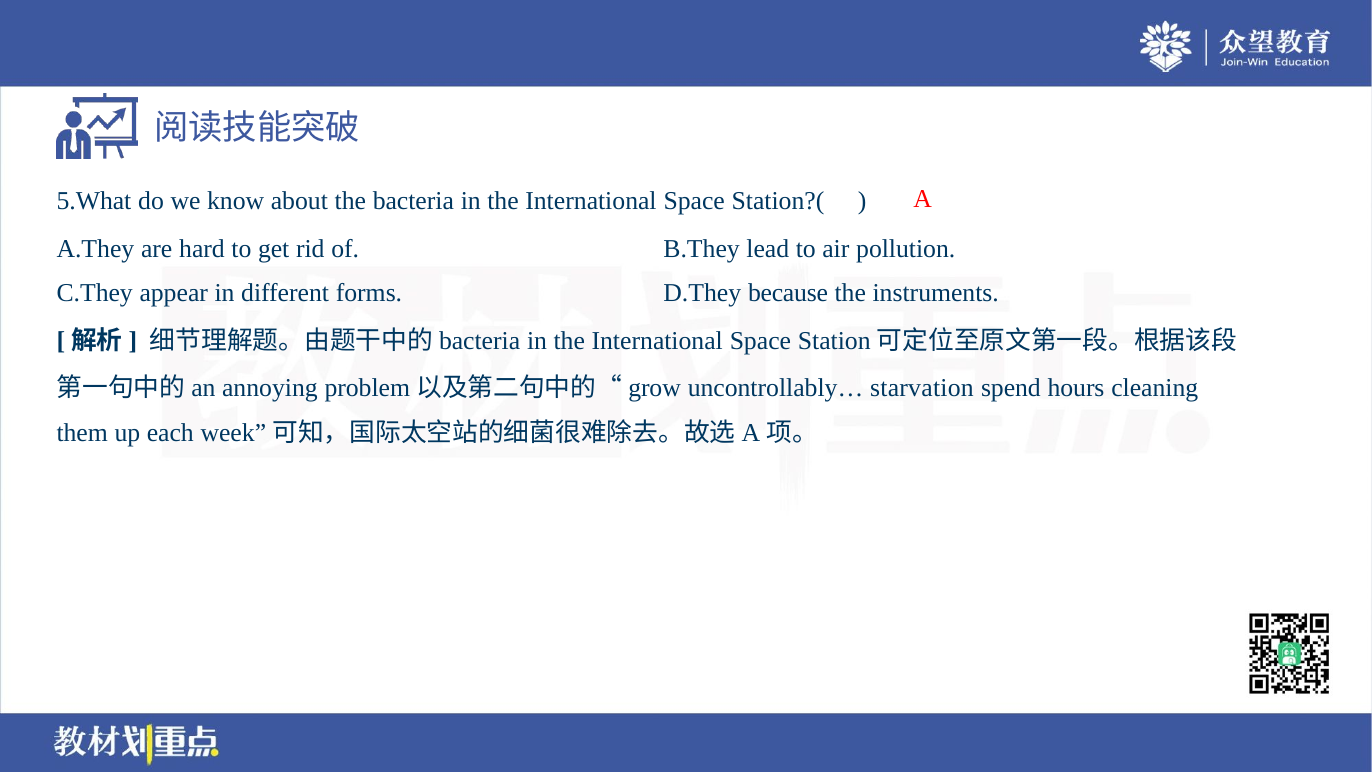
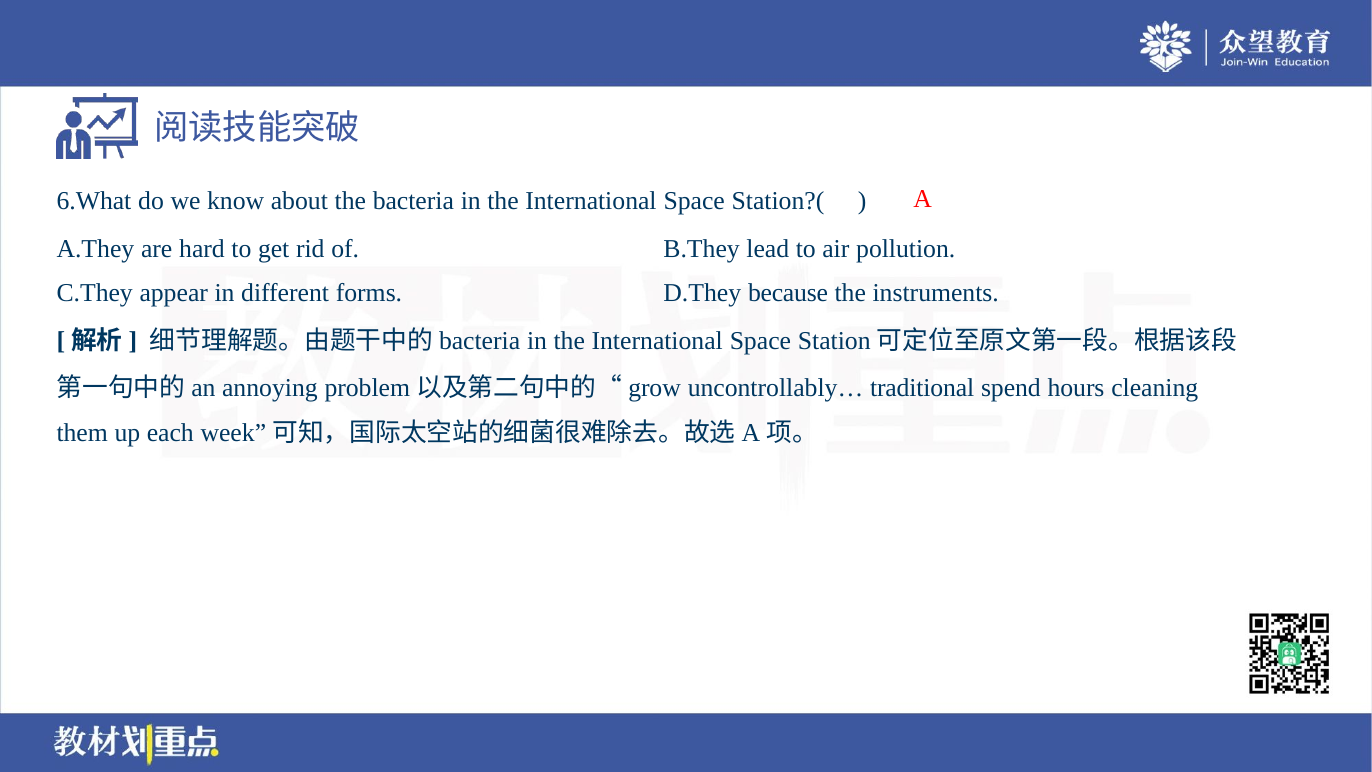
5.What: 5.What -> 6.What
starvation: starvation -> traditional
